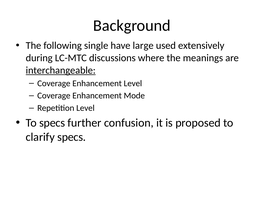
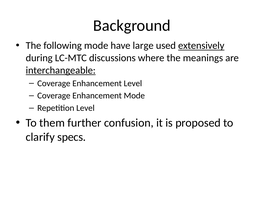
following single: single -> mode
extensively underline: none -> present
To specs: specs -> them
